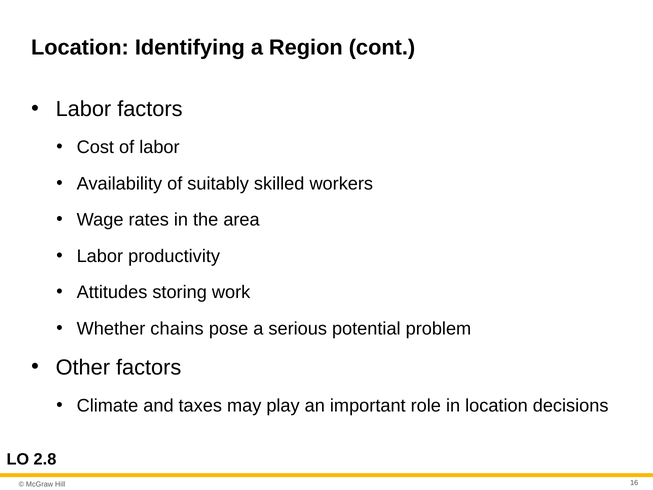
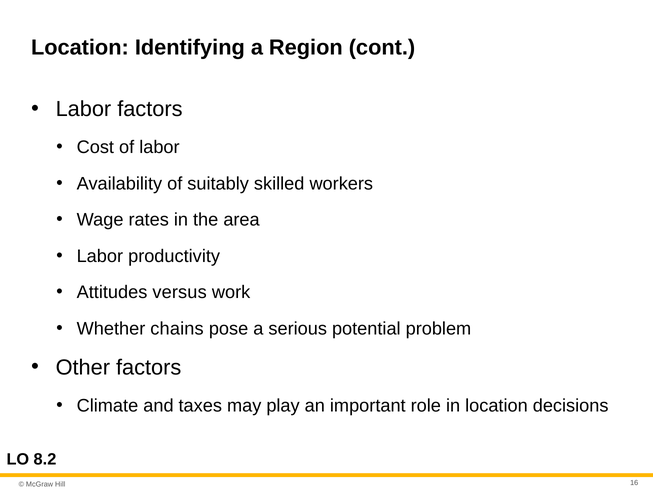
storing: storing -> versus
2.8: 2.8 -> 8.2
